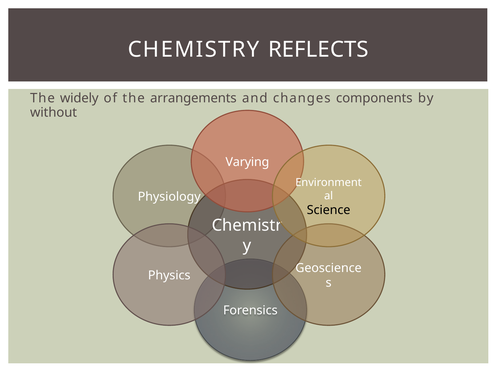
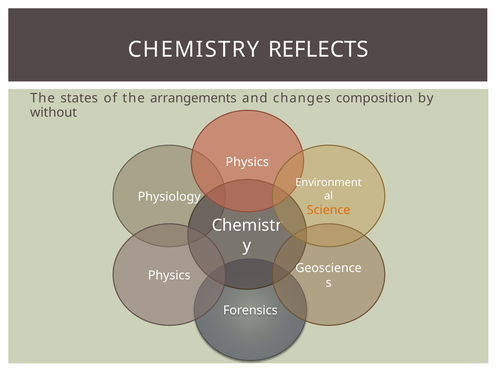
widely: widely -> states
components: components -> composition
Varying at (247, 162): Varying -> Physics
Science colour: black -> orange
